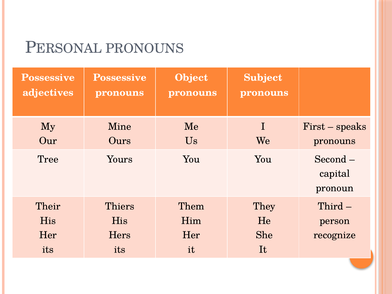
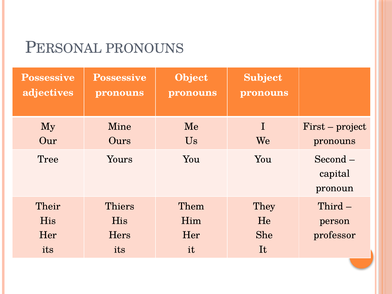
speaks: speaks -> project
recognize: recognize -> professor
